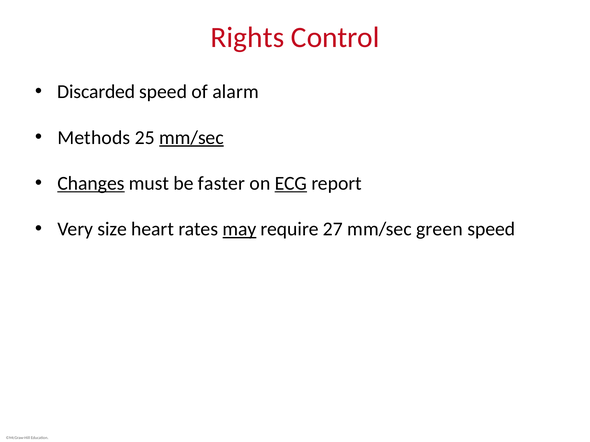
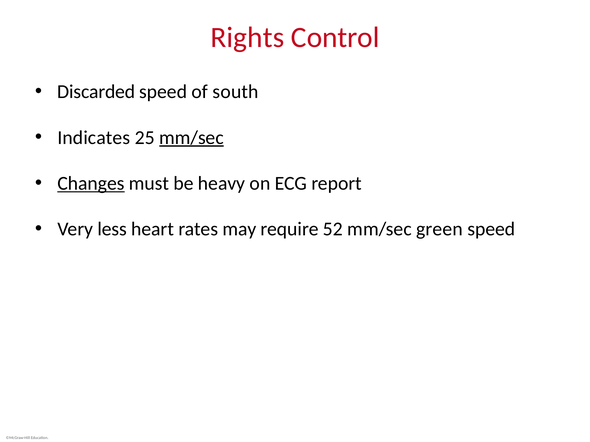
alarm: alarm -> south
Methods: Methods -> Indicates
faster: faster -> heavy
ECG underline: present -> none
size: size -> less
may underline: present -> none
27: 27 -> 52
